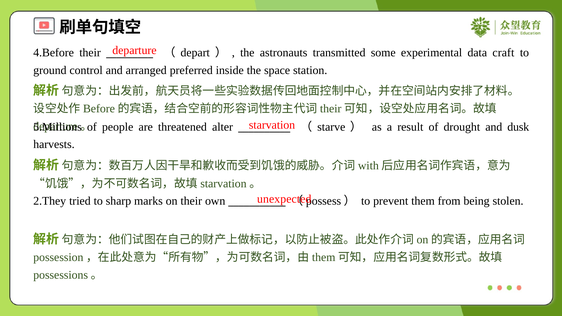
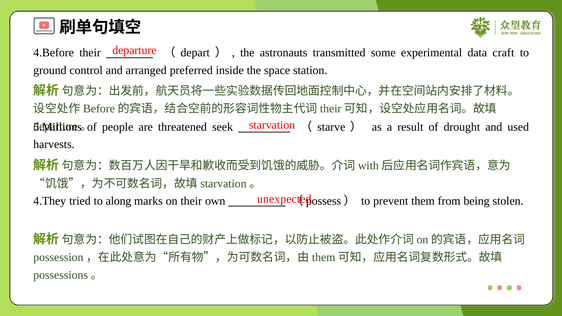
alter: alter -> seek
dusk: dusk -> used
2.They: 2.They -> 4.They
sharp: sharp -> along
